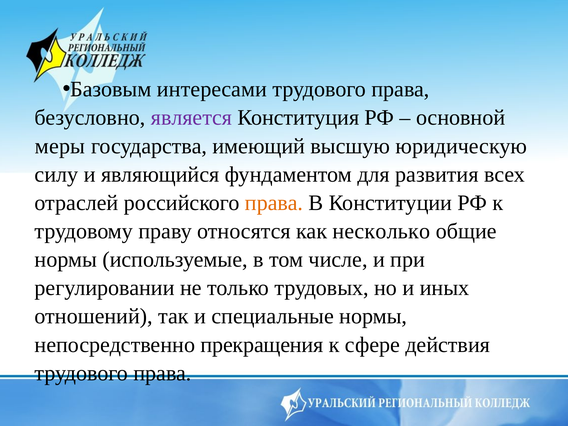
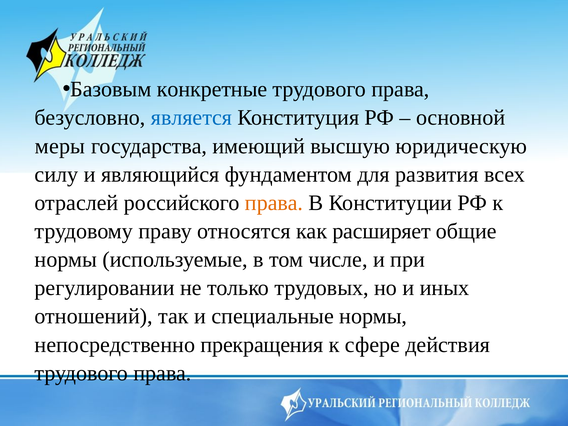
интересами: интересами -> конкретные
является colour: purple -> blue
несколько: несколько -> расширяет
